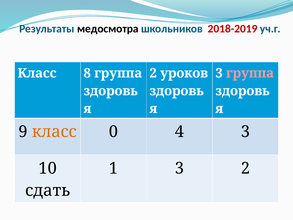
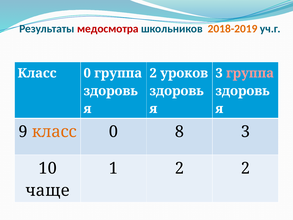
медосмотра colour: black -> red
2018-2019 colour: red -> orange
8 at (87, 73): 8 -> 0
4: 4 -> 8
1 3: 3 -> 2
сдать: сдать -> чаще
